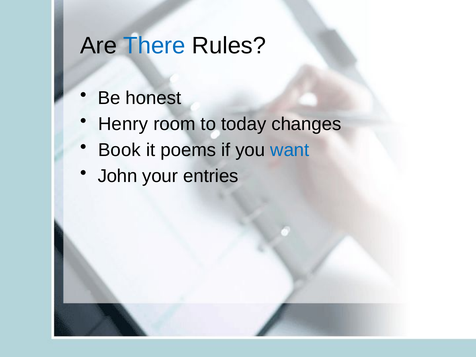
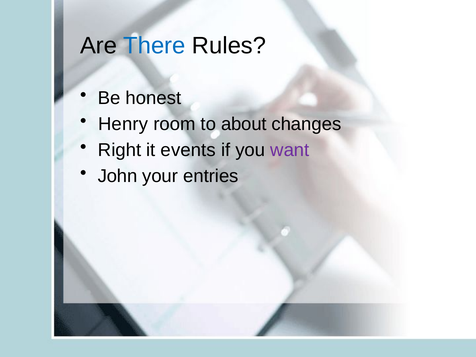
today: today -> about
Book: Book -> Right
poems: poems -> events
want colour: blue -> purple
